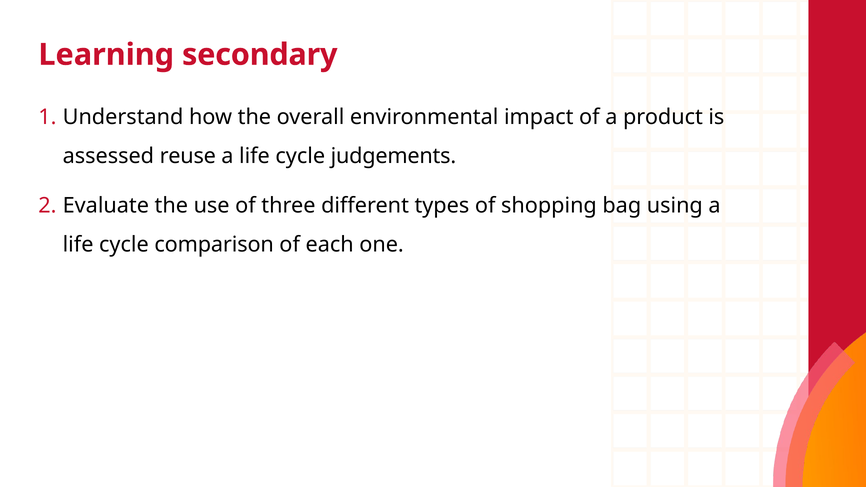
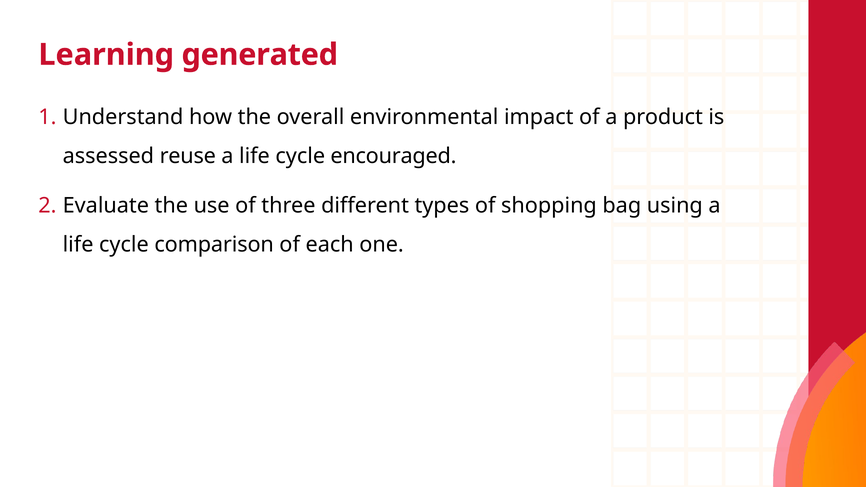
secondary: secondary -> generated
judgements: judgements -> encouraged
